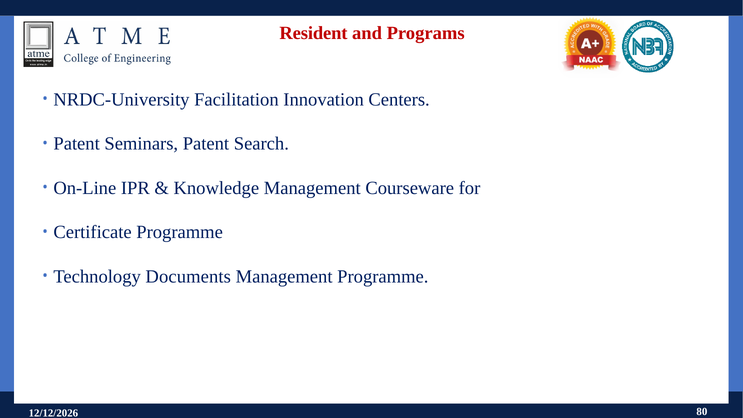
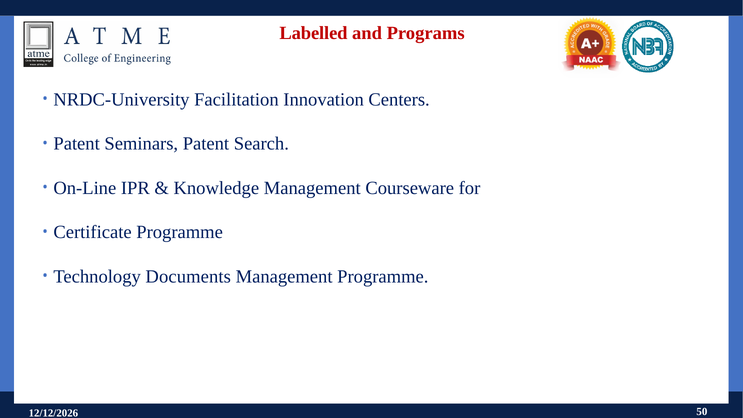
Resident: Resident -> Labelled
80: 80 -> 50
